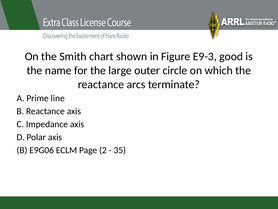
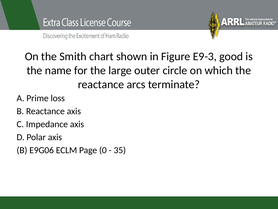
line: line -> loss
2: 2 -> 0
